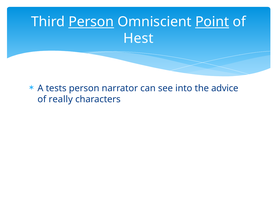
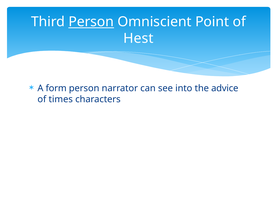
Point underline: present -> none
tests: tests -> form
really: really -> times
